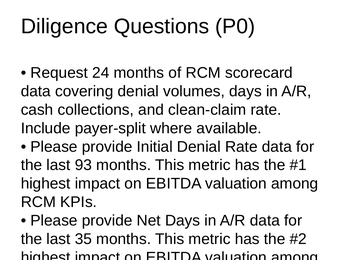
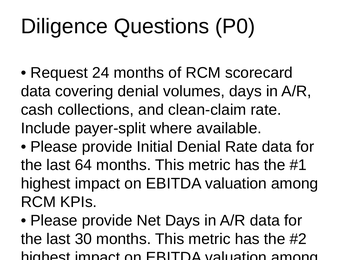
93: 93 -> 64
35: 35 -> 30
